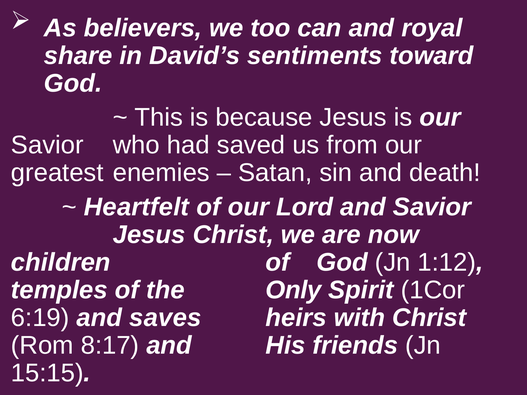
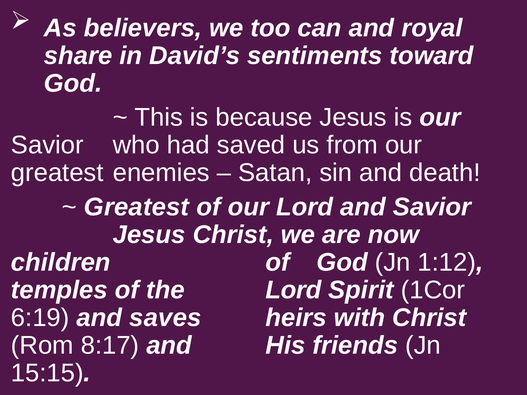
Heartfelt at (137, 207): Heartfelt -> Greatest
the Only: Only -> Lord
